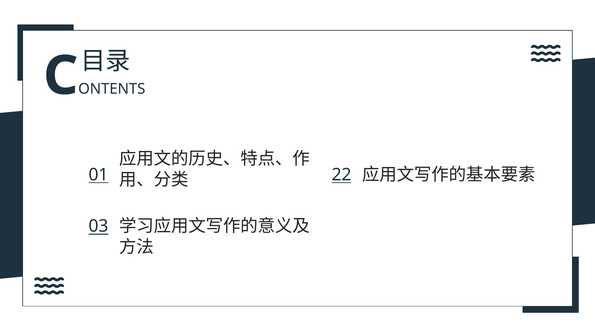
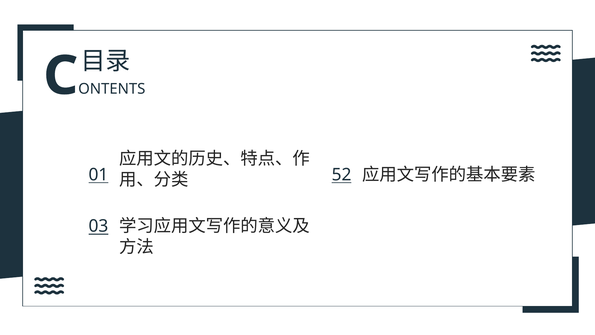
22: 22 -> 52
